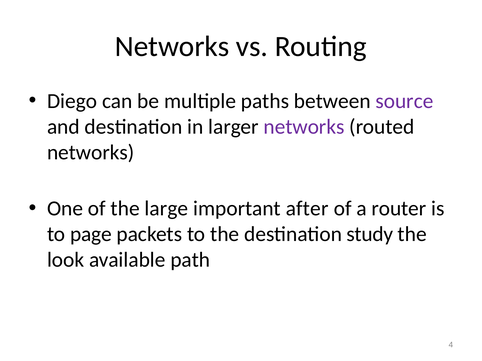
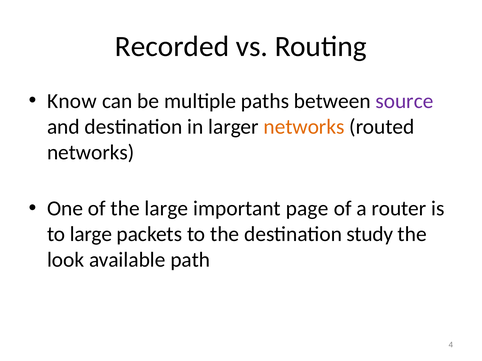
Networks at (172, 47): Networks -> Recorded
Diego: Diego -> Know
networks at (304, 127) colour: purple -> orange
after: after -> page
to page: page -> large
